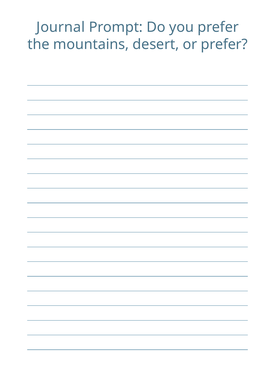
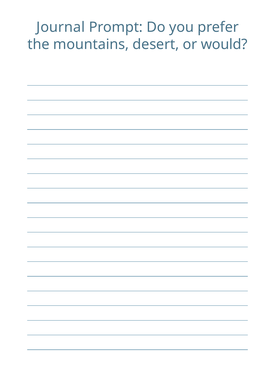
or prefer: prefer -> would
